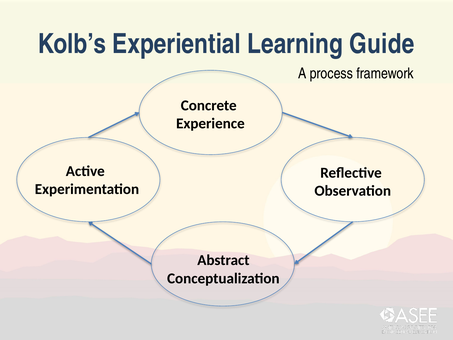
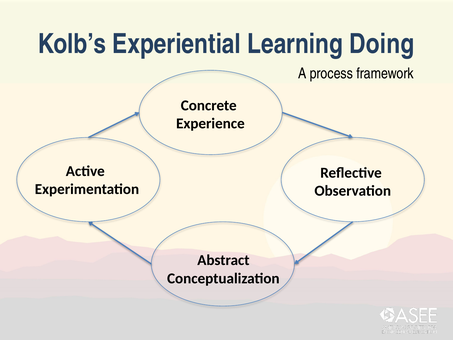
Guide: Guide -> Doing
